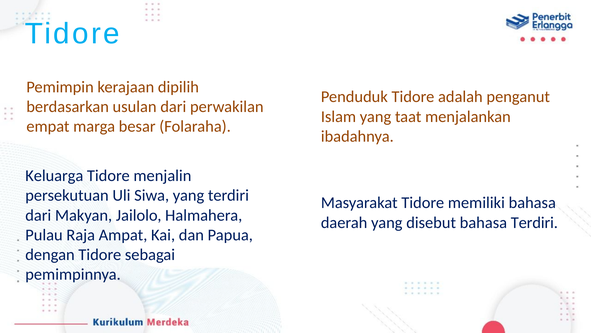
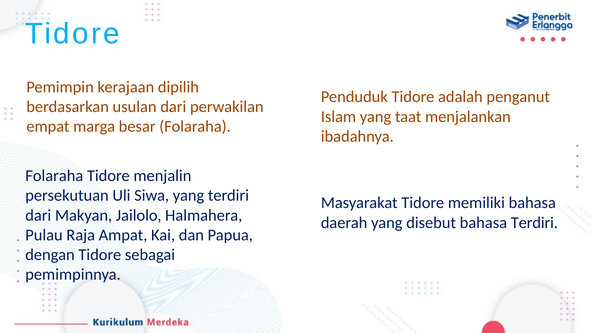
Keluarga at (54, 176): Keluarga -> Folaraha
